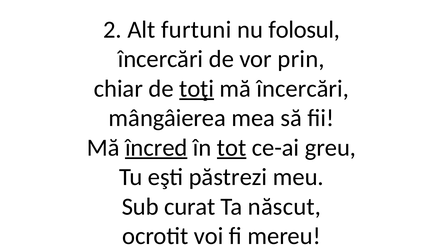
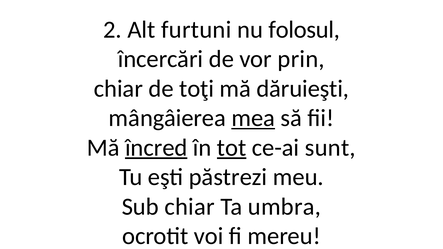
toţi underline: present -> none
mă încercări: încercări -> dăruieşti
mea underline: none -> present
greu: greu -> sunt
Sub curat: curat -> chiar
născut: născut -> umbra
